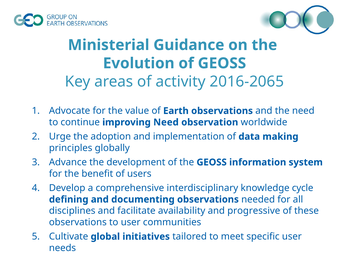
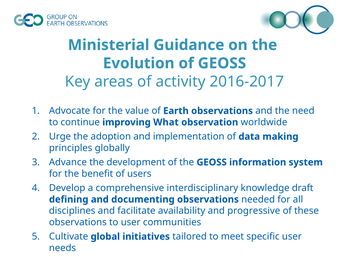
2016-2065: 2016-2065 -> 2016-2017
improving Need: Need -> What
cycle: cycle -> draft
